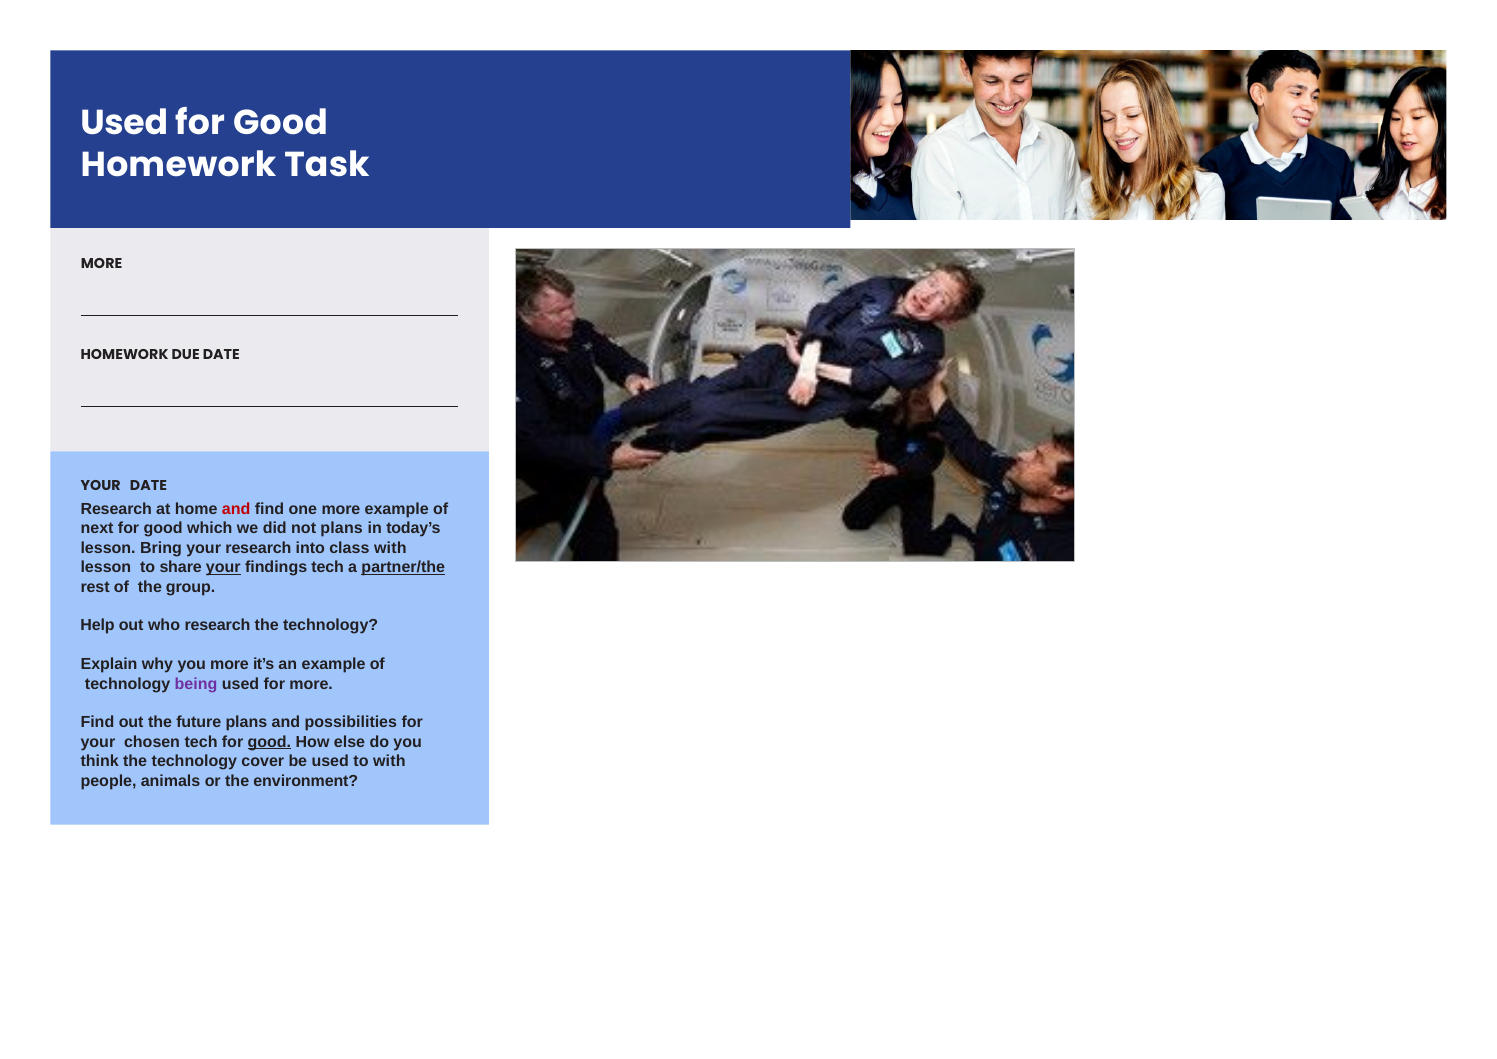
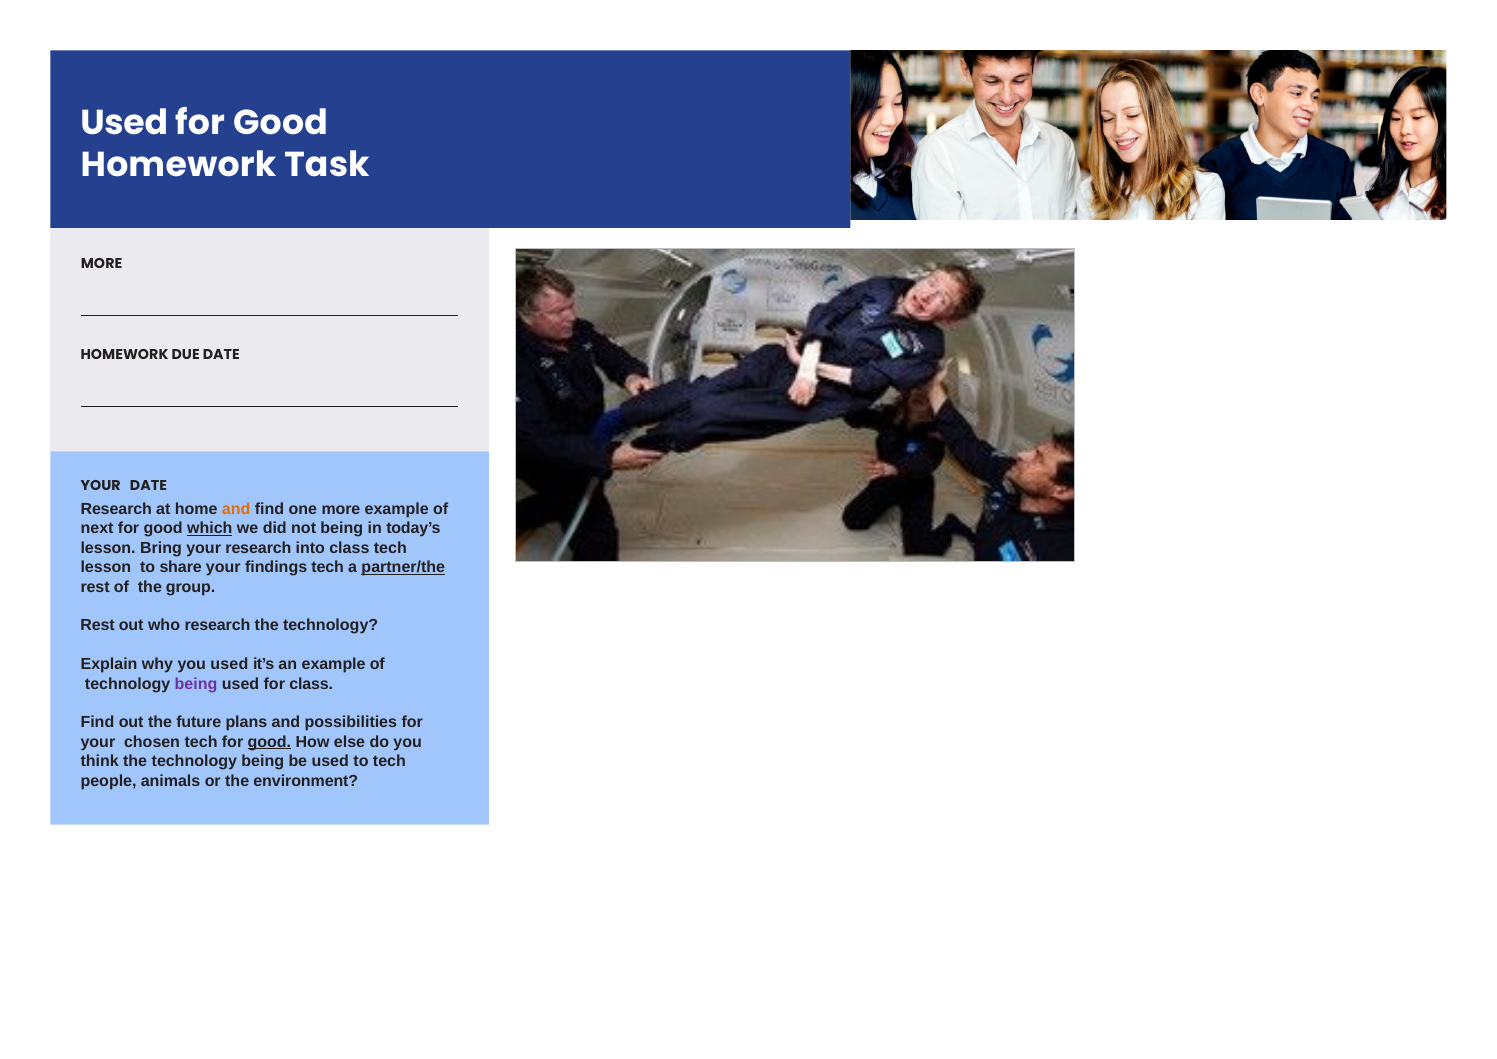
and at (236, 509) colour: red -> orange
which underline: none -> present
not plans: plans -> being
class with: with -> tech
your at (223, 567) underline: present -> none
Help at (98, 626): Help -> Rest
you more: more -> used
for more: more -> class
the technology cover: cover -> being
to with: with -> tech
